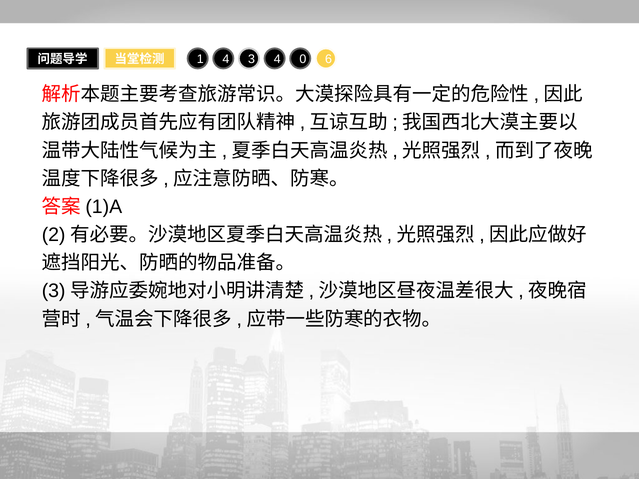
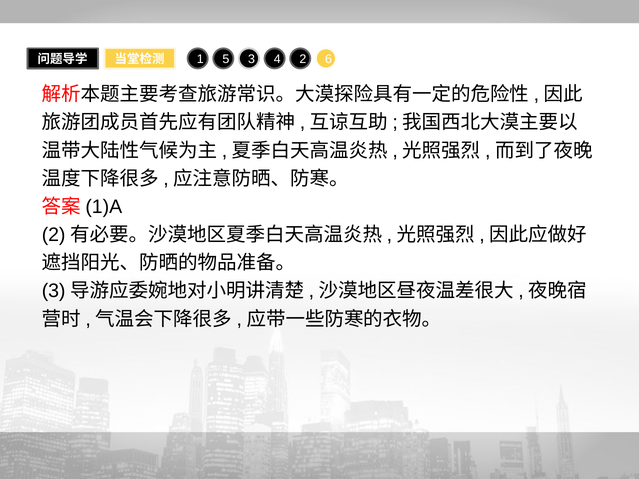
1 4: 4 -> 5
0: 0 -> 2
